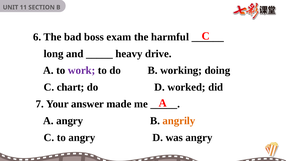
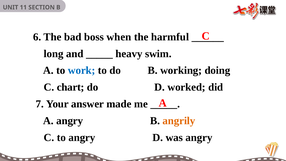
exam: exam -> when
drive: drive -> swim
work colour: purple -> blue
